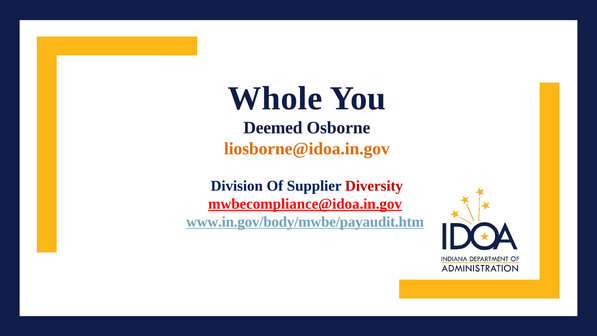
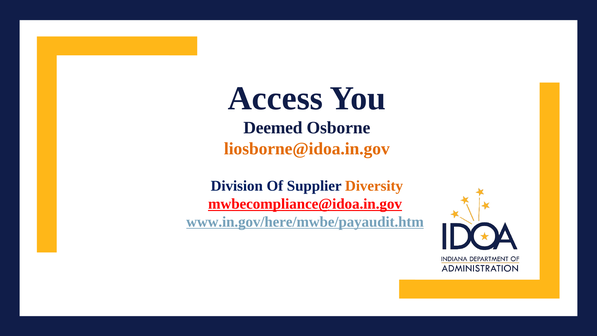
Whole: Whole -> Access
Diversity colour: red -> orange
www.in.gov/body/mwbe/payaudit.htm: www.in.gov/body/mwbe/payaudit.htm -> www.in.gov/here/mwbe/payaudit.htm
